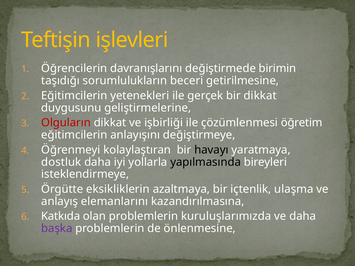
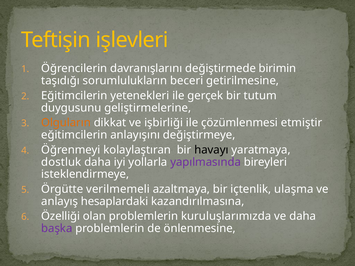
bir dikkat: dikkat -> tutum
Olguların colour: red -> orange
öğretim: öğretim -> etmiştir
yapılmasında colour: black -> purple
eksikliklerin: eksikliklerin -> verilmemeli
elemanlarını: elemanlarını -> hesaplardaki
Katkıda: Katkıda -> Özelliği
